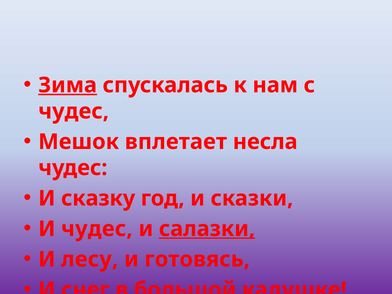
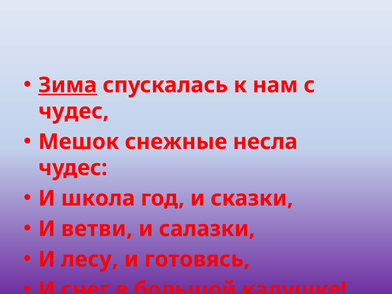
вплетает: вплетает -> снежные
сказку: сказку -> школа
И чудес: чудес -> ветви
салазки underline: present -> none
